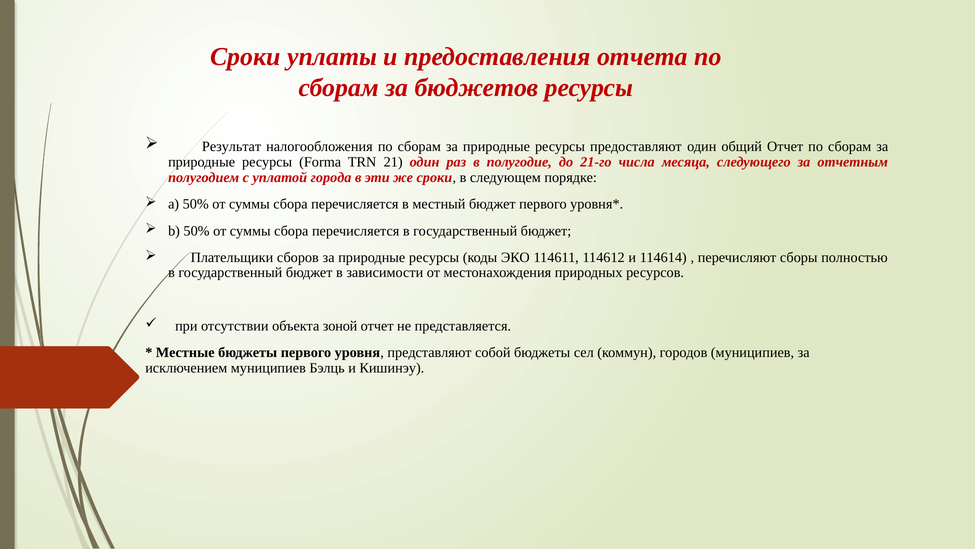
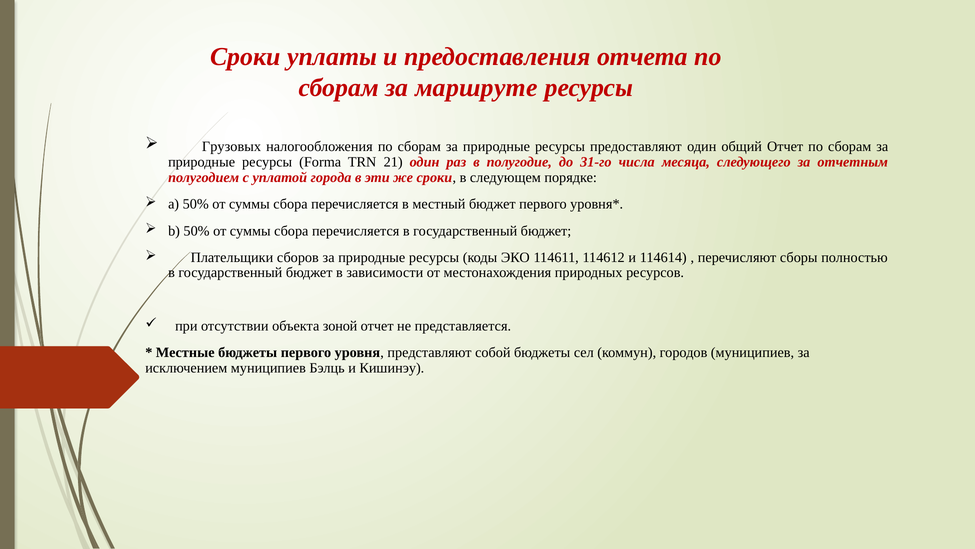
бюджетов: бюджетов -> маршруте
Результат: Результат -> Грузовых
21-го: 21-го -> 31-го
